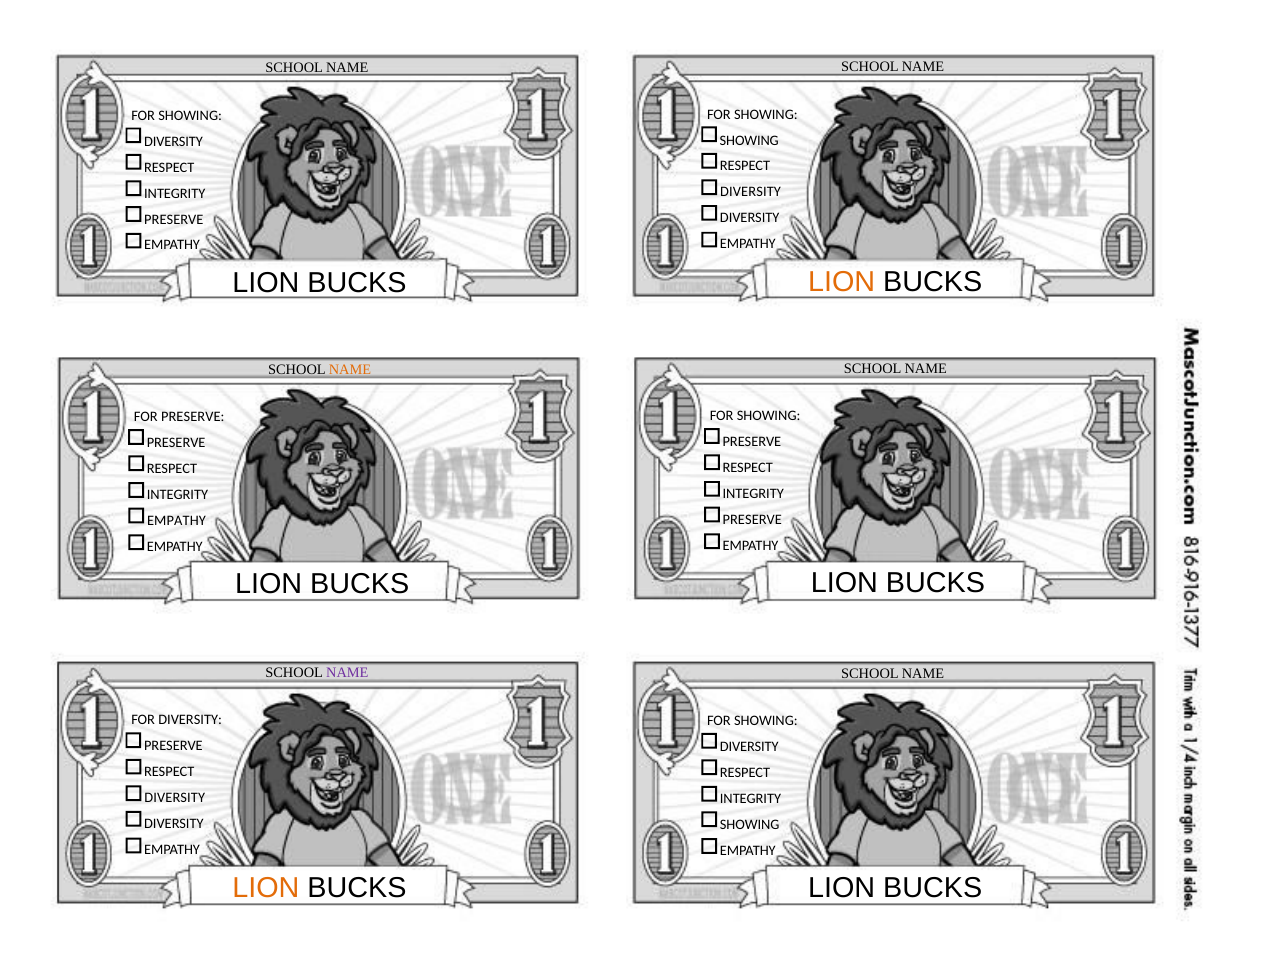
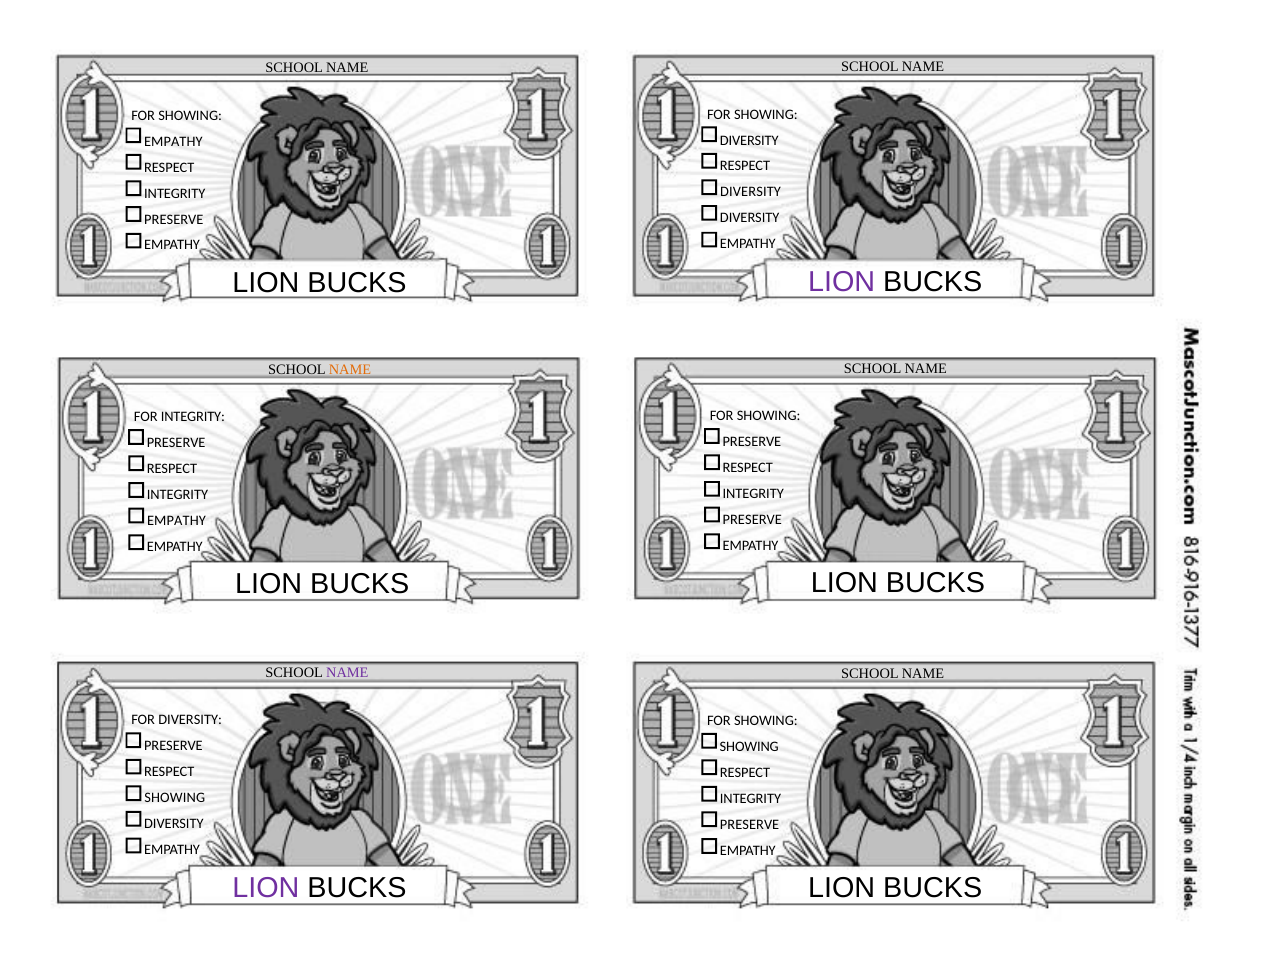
SHOWING at (749, 140): SHOWING -> DIVERSITY
DIVERSITY at (173, 141): DIVERSITY -> EMPATHY
LION at (842, 281) colour: orange -> purple
FOR PRESERVE: PRESERVE -> INTEGRITY
DIVERSITY at (749, 746): DIVERSITY -> SHOWING
DIVERSITY at (175, 798): DIVERSITY -> SHOWING
SHOWING at (750, 824): SHOWING -> PRESERVE
LION at (266, 887) colour: orange -> purple
